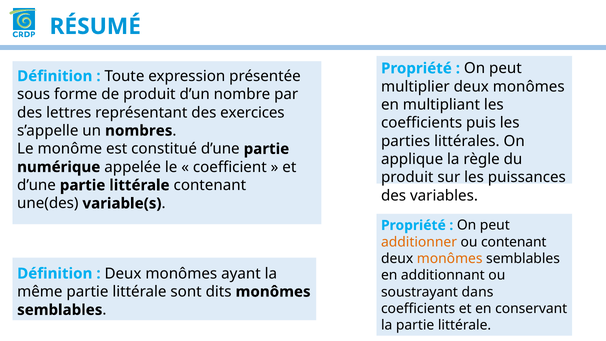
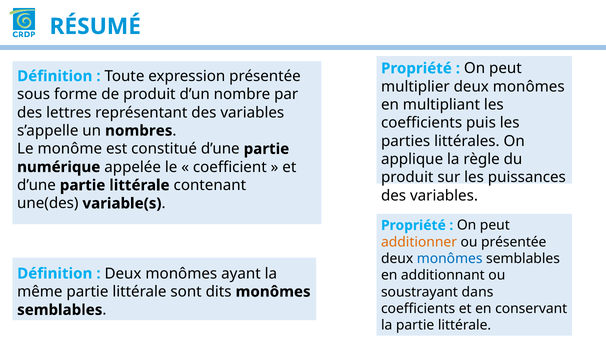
représentant des exercices: exercices -> variables
ou contenant: contenant -> présentée
monômes at (450, 259) colour: orange -> blue
